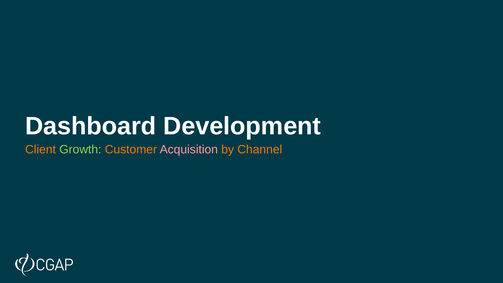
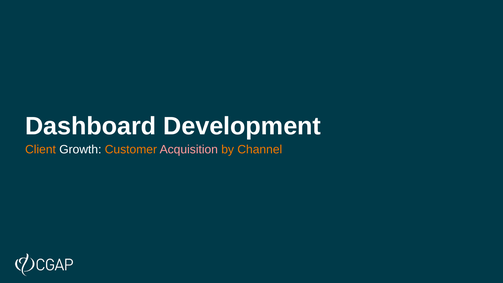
Growth colour: light green -> white
